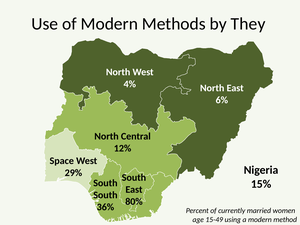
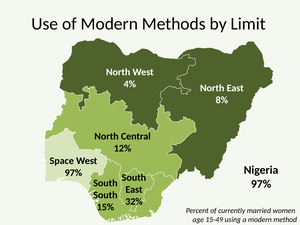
They: They -> Limit
6%: 6% -> 8%
29% at (73, 173): 29% -> 97%
15% at (261, 184): 15% -> 97%
80%: 80% -> 32%
36%: 36% -> 15%
